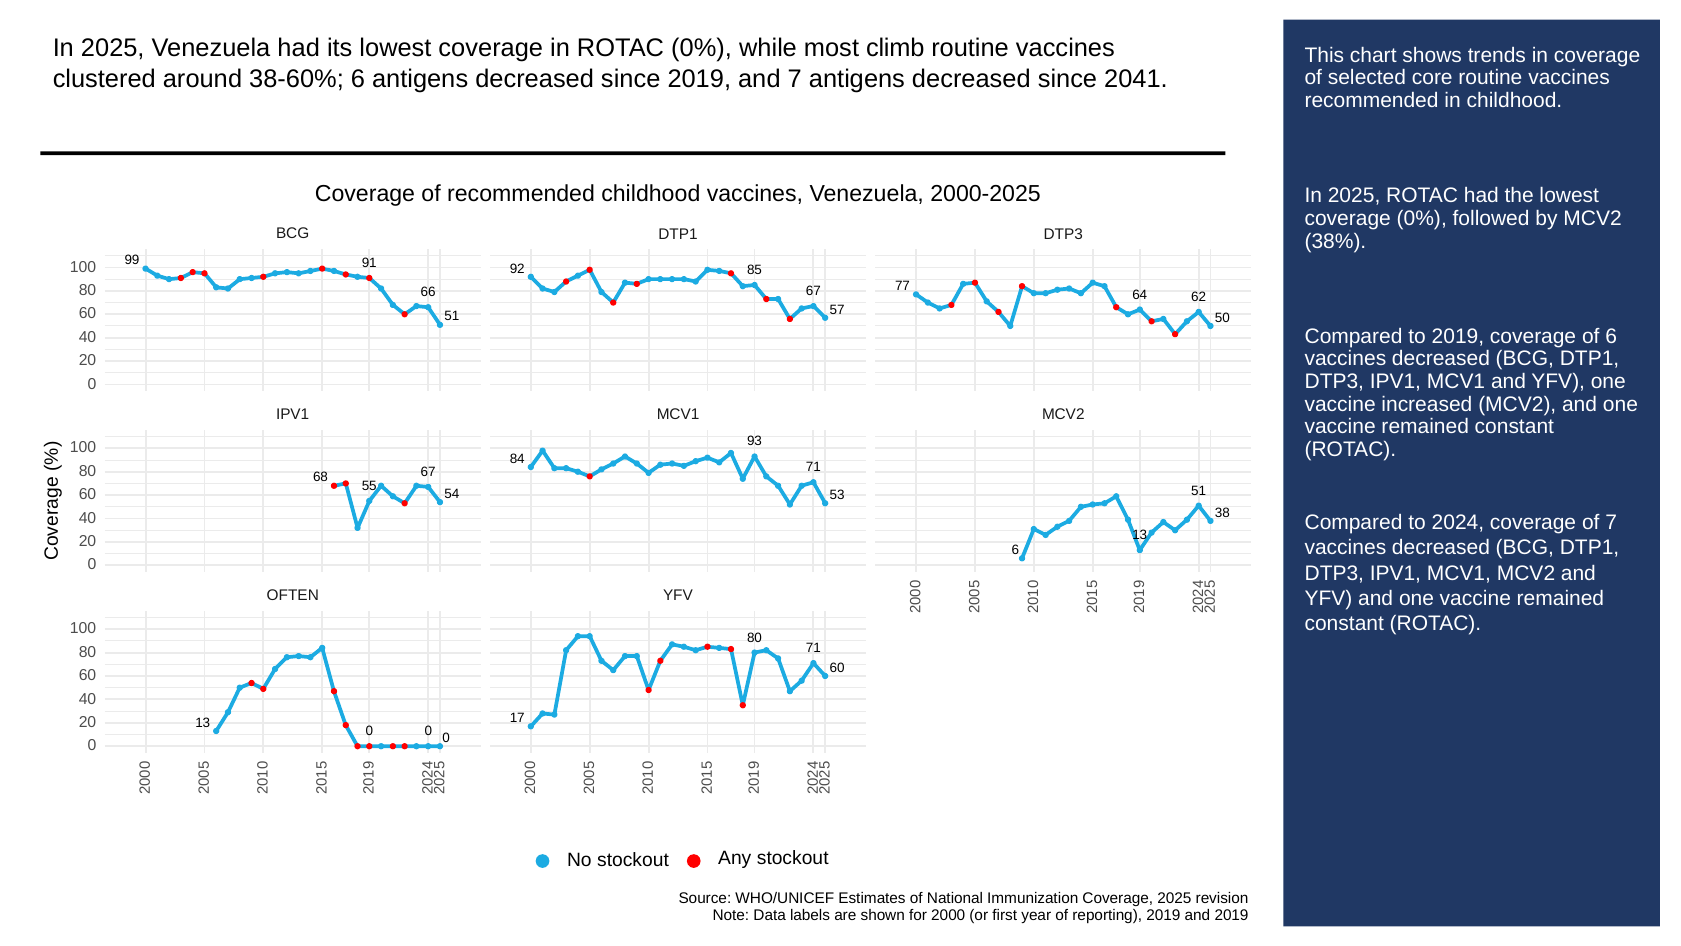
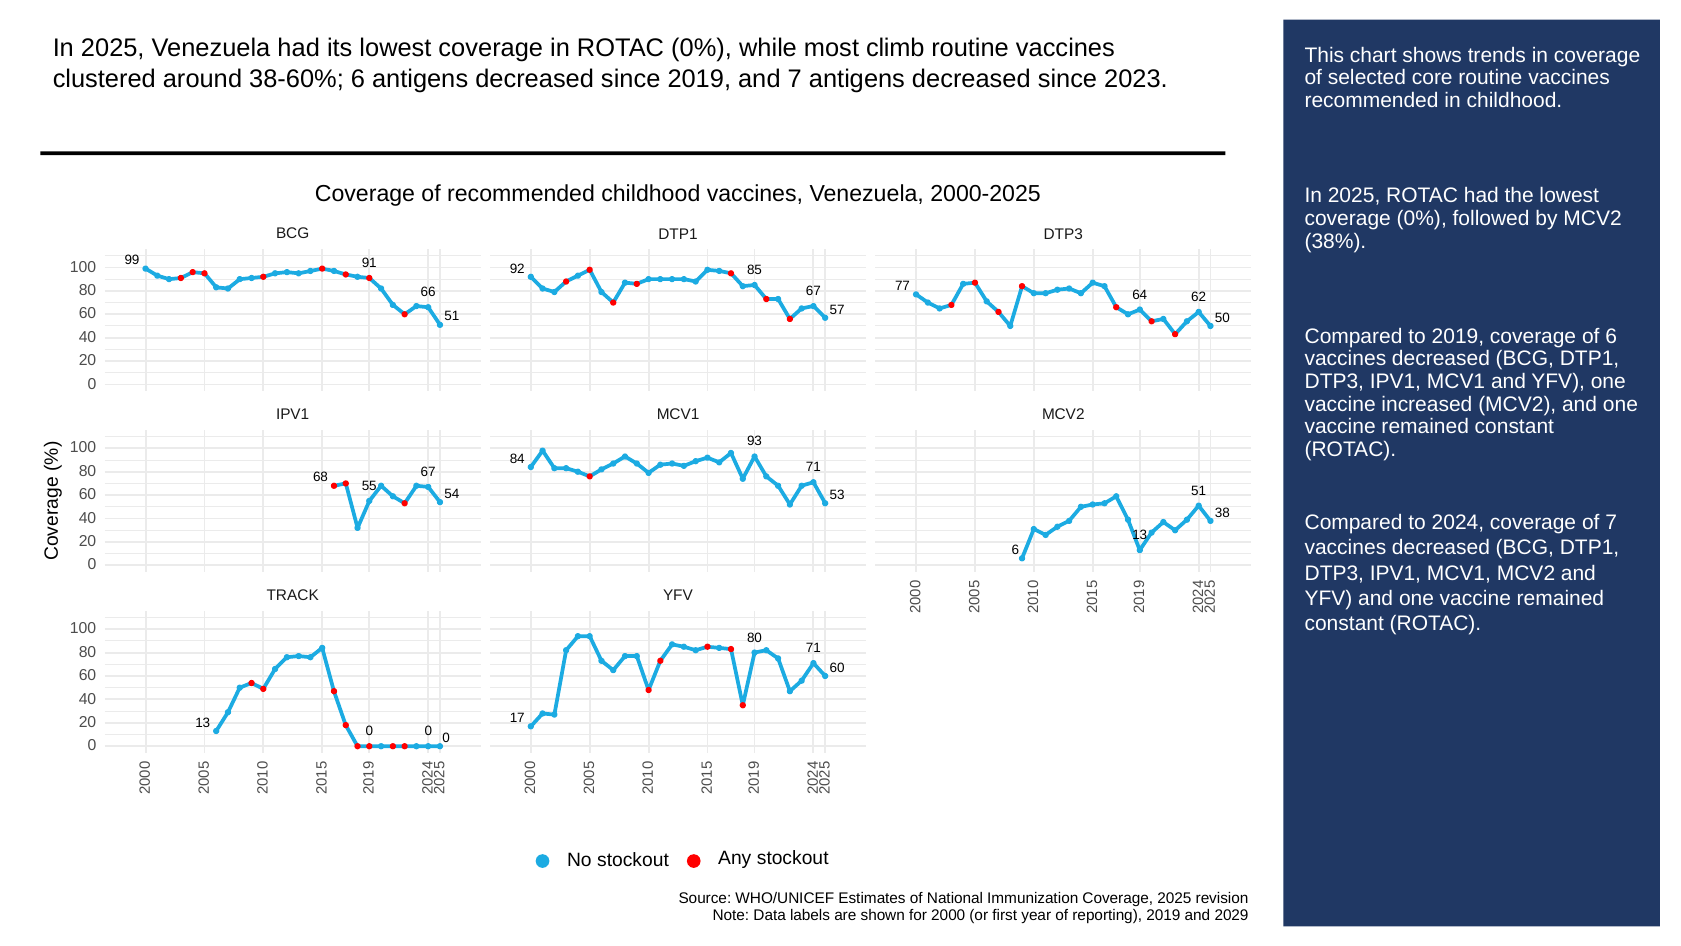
2041: 2041 -> 2023
OFTEN: OFTEN -> TRACK
and 2019: 2019 -> 2029
